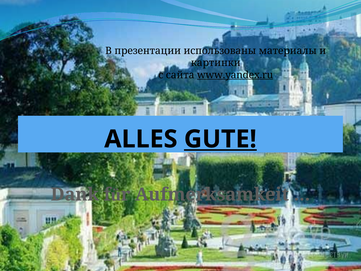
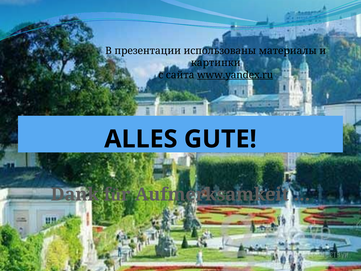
GUTE underline: present -> none
